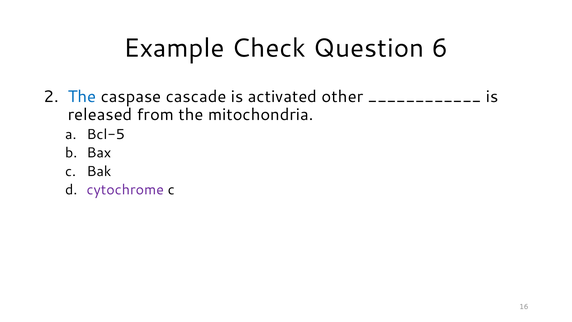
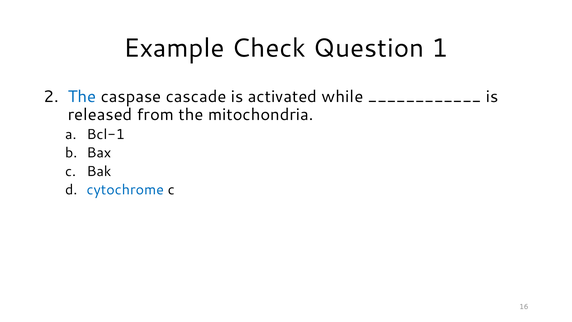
6: 6 -> 1
other: other -> while
Bcl-5: Bcl-5 -> Bcl-1
cytochrome colour: purple -> blue
